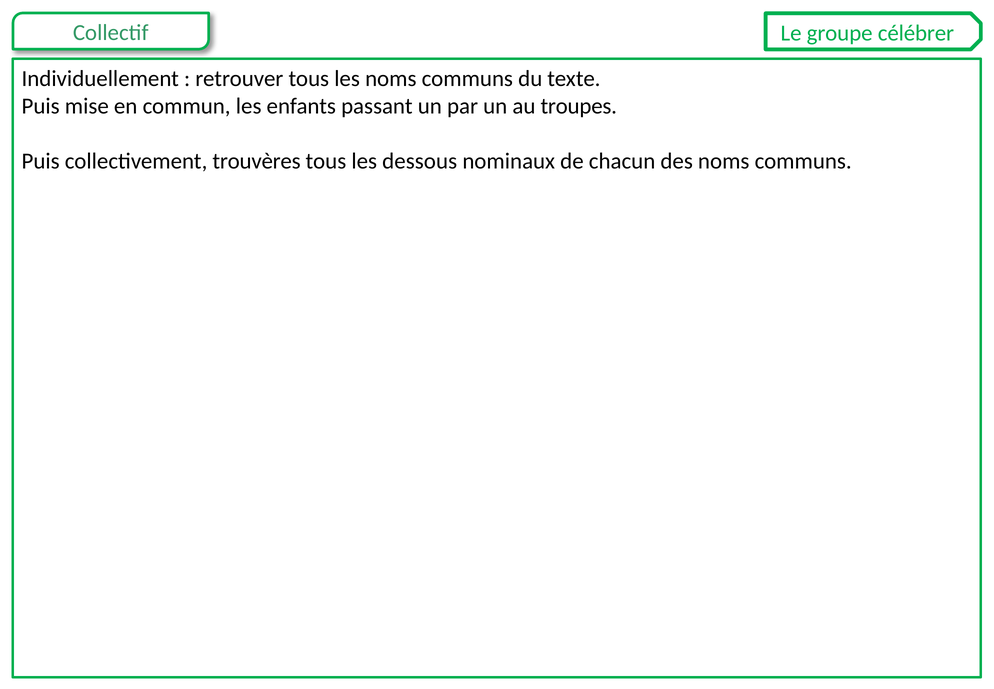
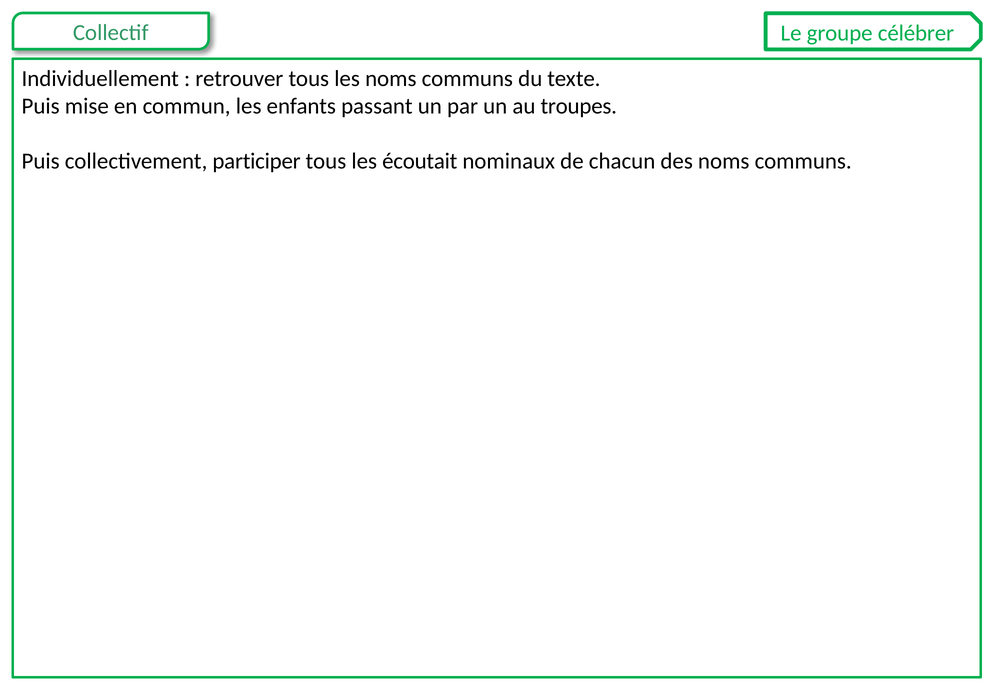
trouvères: trouvères -> participer
dessous: dessous -> écoutait
